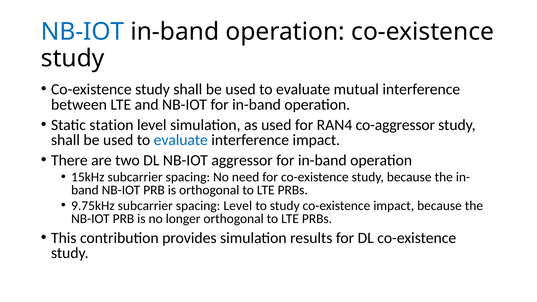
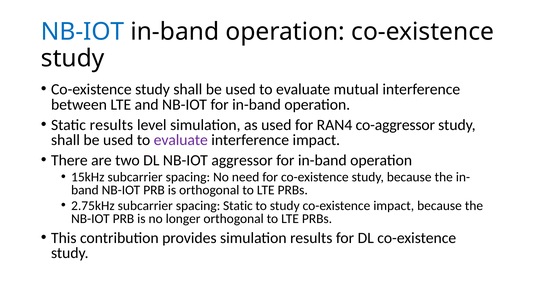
Static station: station -> results
evaluate at (181, 140) colour: blue -> purple
9.75kHz: 9.75kHz -> 2.75kHz
spacing Level: Level -> Static
